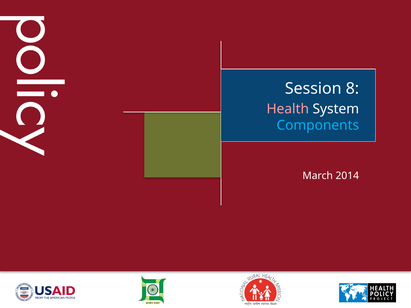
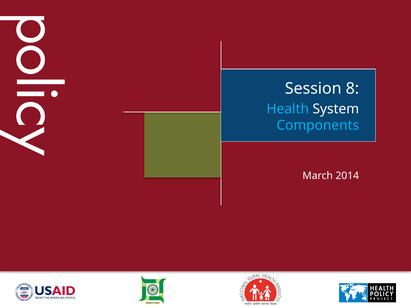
Health colour: pink -> light blue
